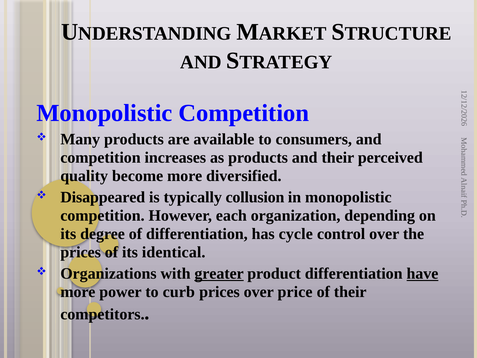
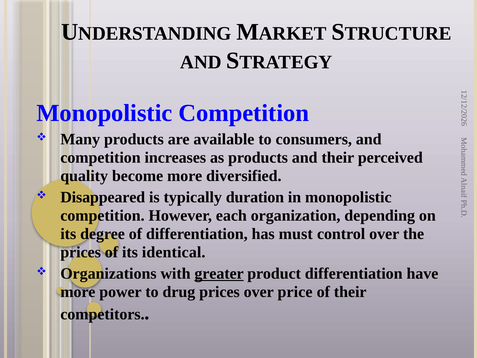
collusion: collusion -> duration
cycle: cycle -> must
have underline: present -> none
curb: curb -> drug
